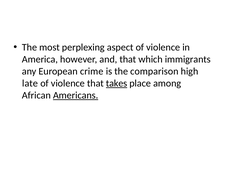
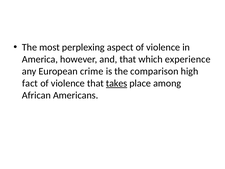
immigrants: immigrants -> experience
late: late -> fact
Americans underline: present -> none
